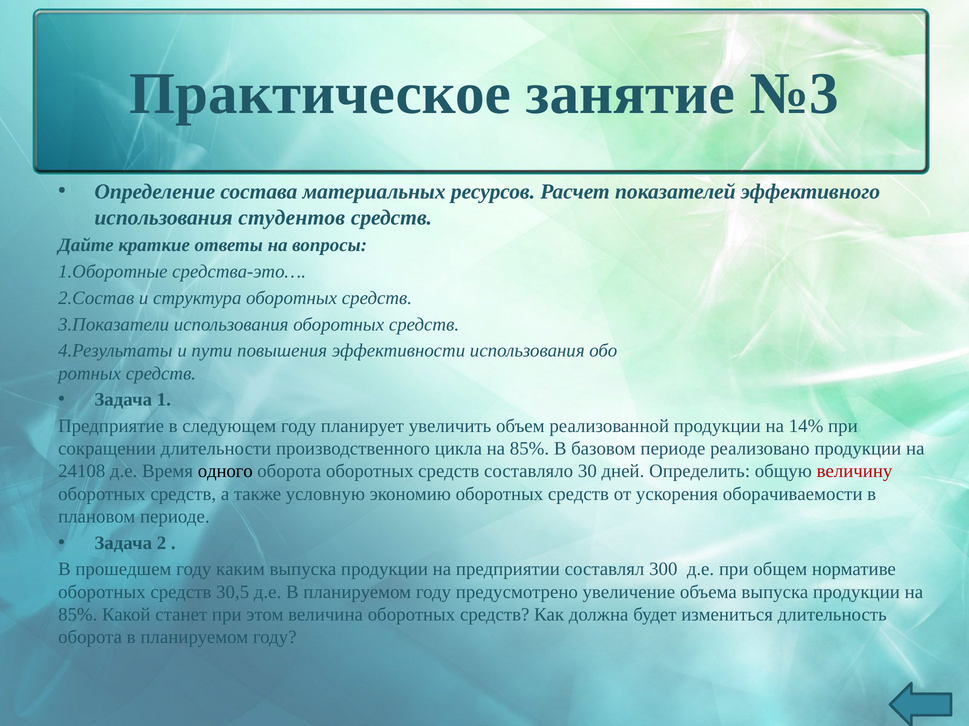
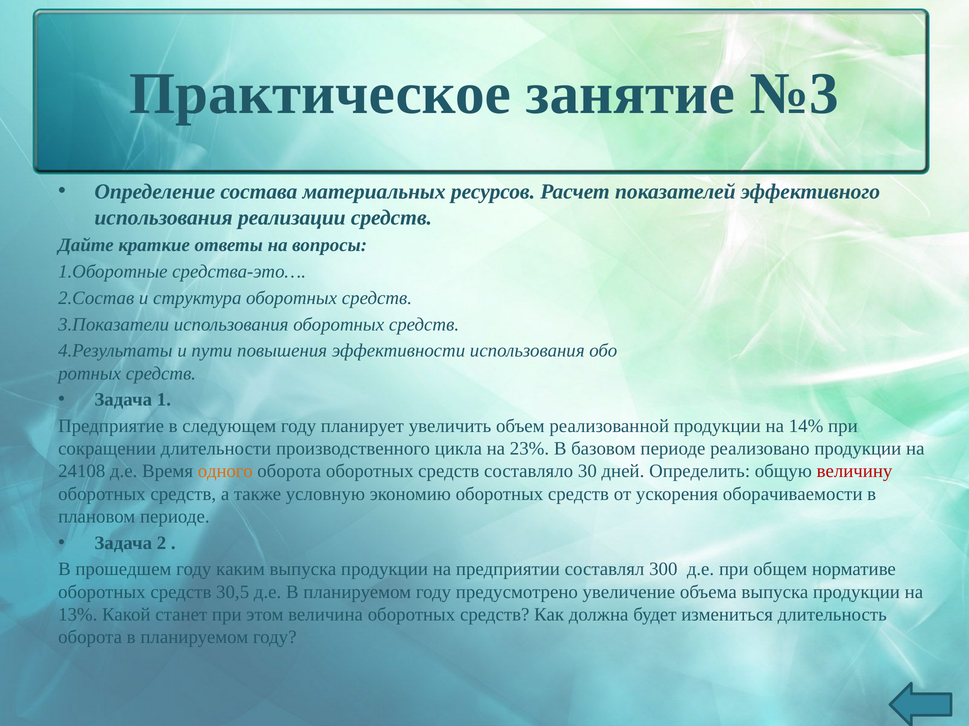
студентов: студентов -> реализации
цикла на 85%: 85% -> 23%
одного colour: black -> orange
85% at (78, 615): 85% -> 13%
